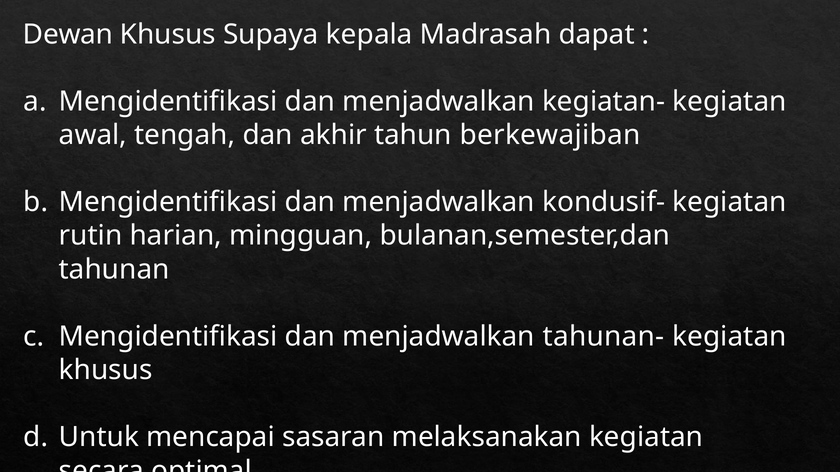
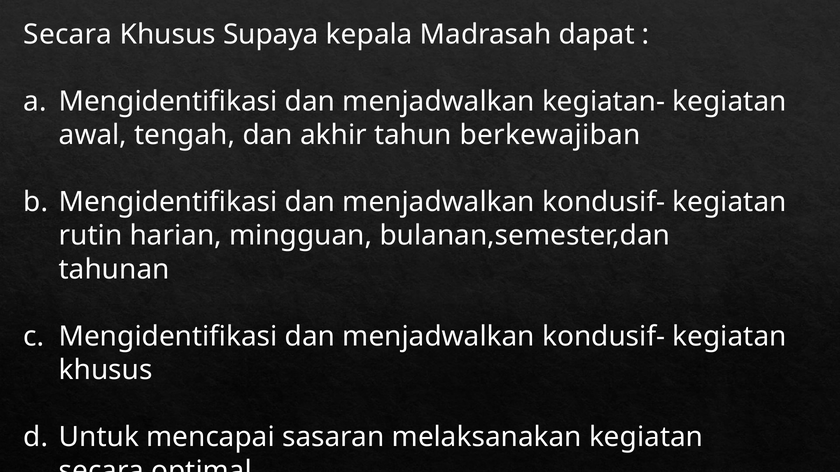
Dewan at (68, 34): Dewan -> Secara
tahunan- at (603, 337): tahunan- -> kondusif-
